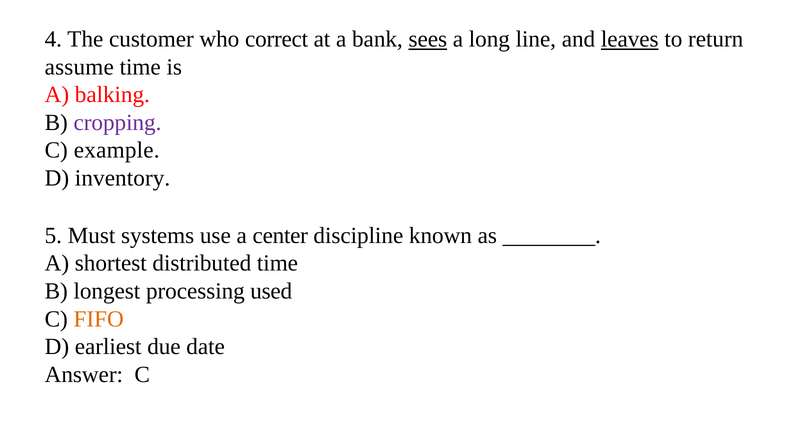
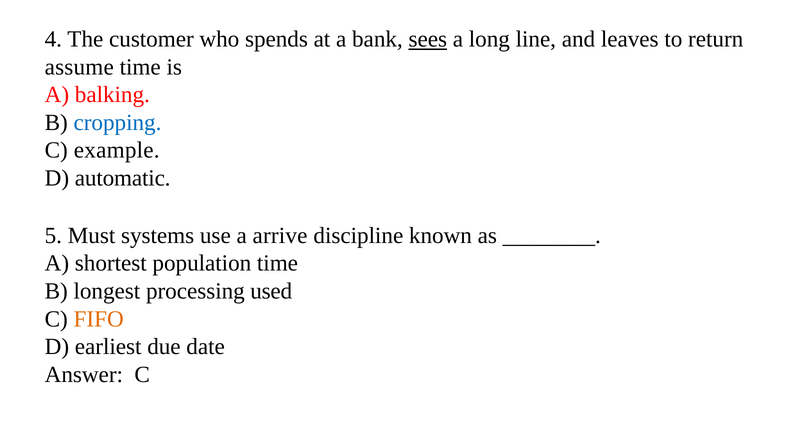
correct: correct -> spends
leaves underline: present -> none
cropping colour: purple -> blue
inventory: inventory -> automatic
center: center -> arrive
distributed: distributed -> population
